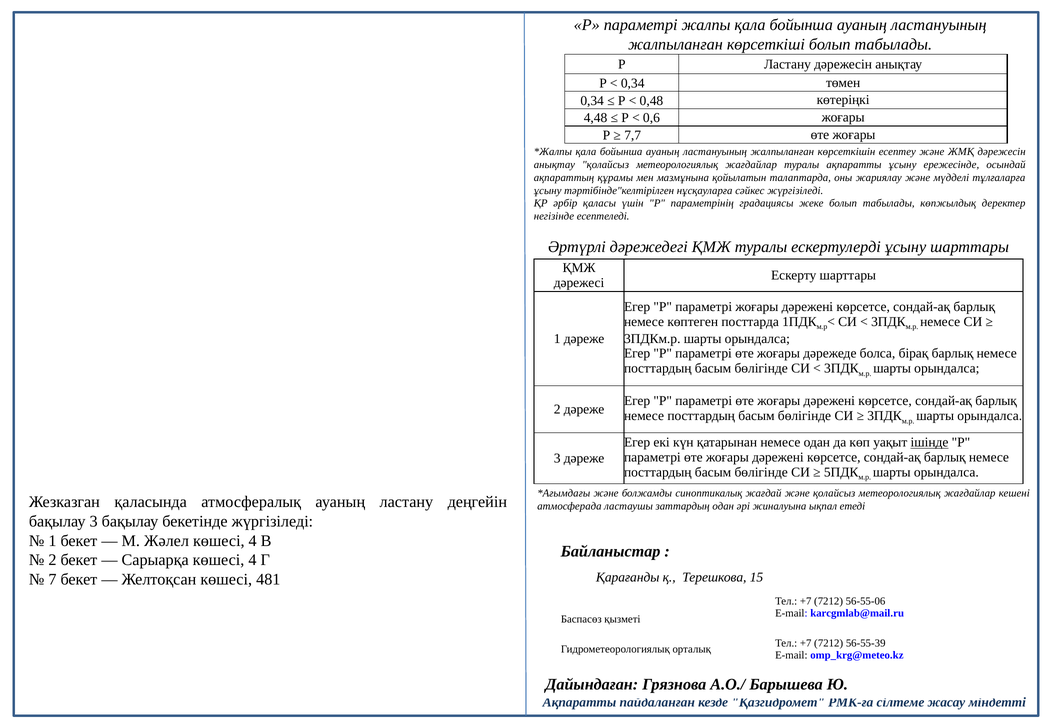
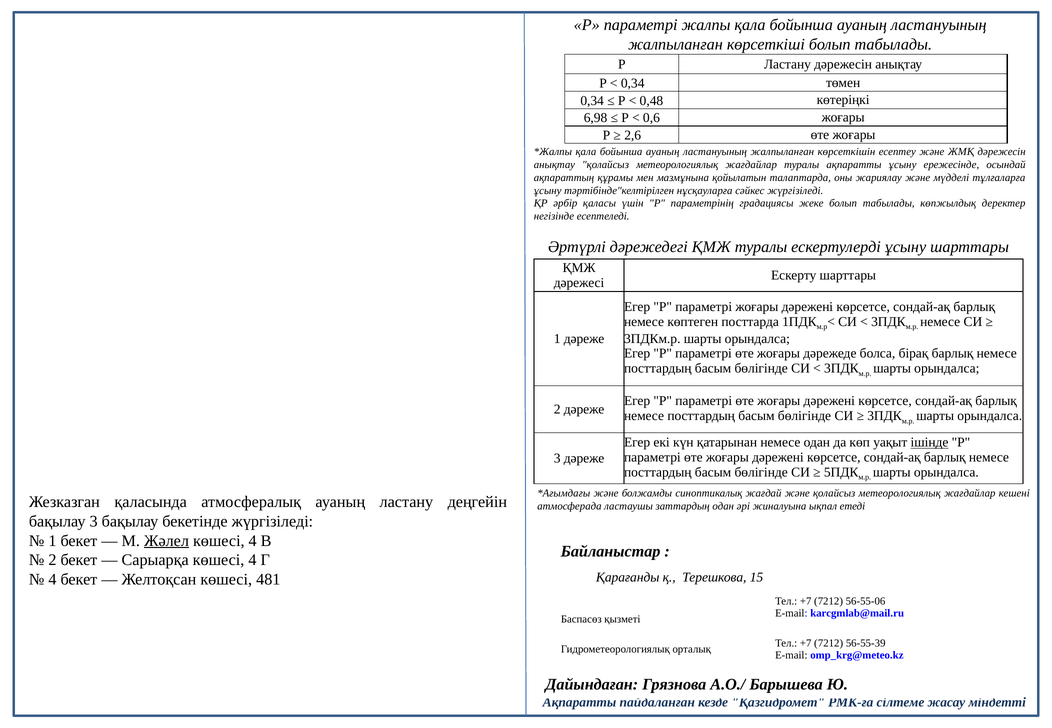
4,48: 4,48 -> 6,98
7,7: 7,7 -> 2,6
Жәлел underline: none -> present
7 at (52, 580): 7 -> 4
